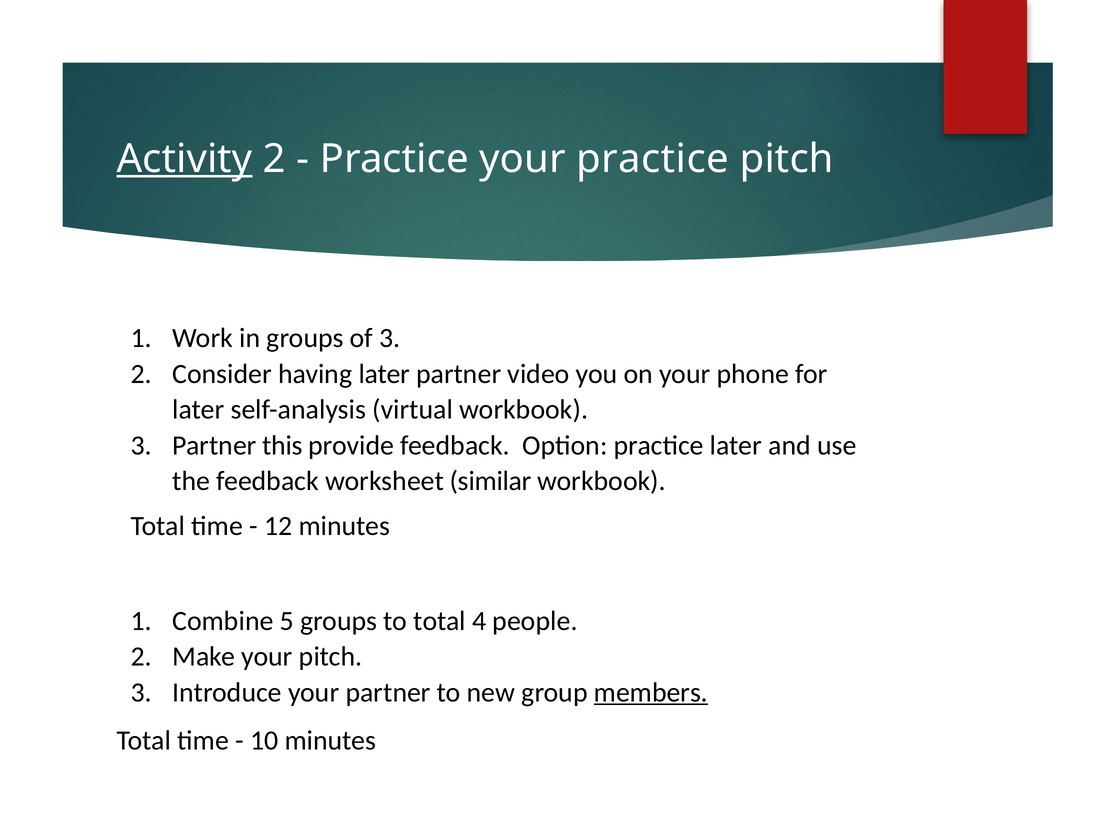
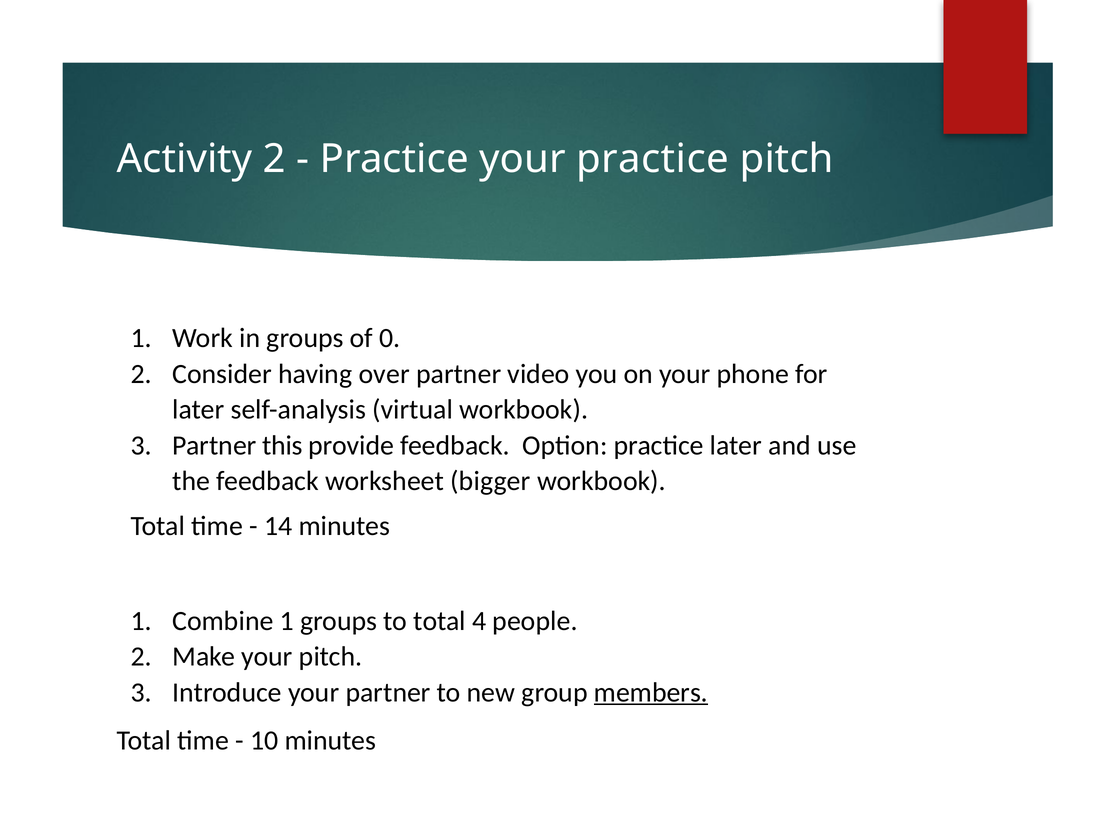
Activity underline: present -> none
of 3: 3 -> 0
having later: later -> over
similar: similar -> bigger
12: 12 -> 14
Combine 5: 5 -> 1
